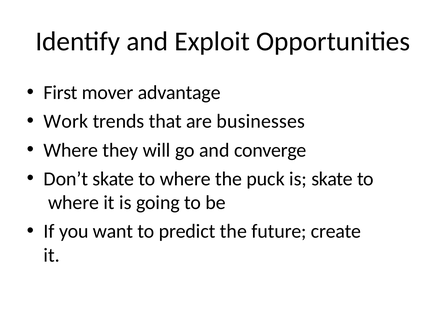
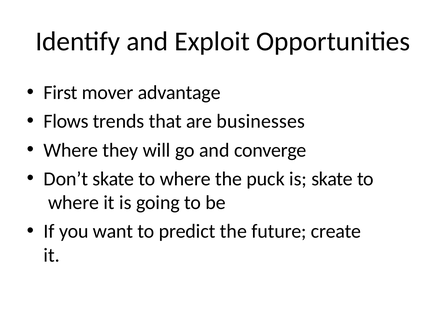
Work: Work -> Flows
